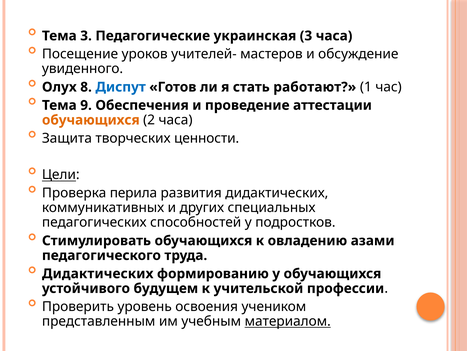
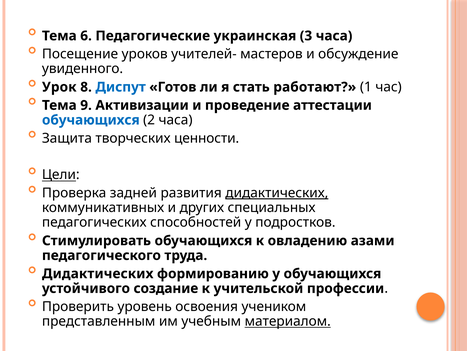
Тема 3: 3 -> 6
Олух: Олух -> Урок
Обеспечения: Обеспечения -> Активизации
обучающихся at (91, 120) colour: orange -> blue
перила: перила -> задней
дидактических at (277, 193) underline: none -> present
будущем: будущем -> создание
